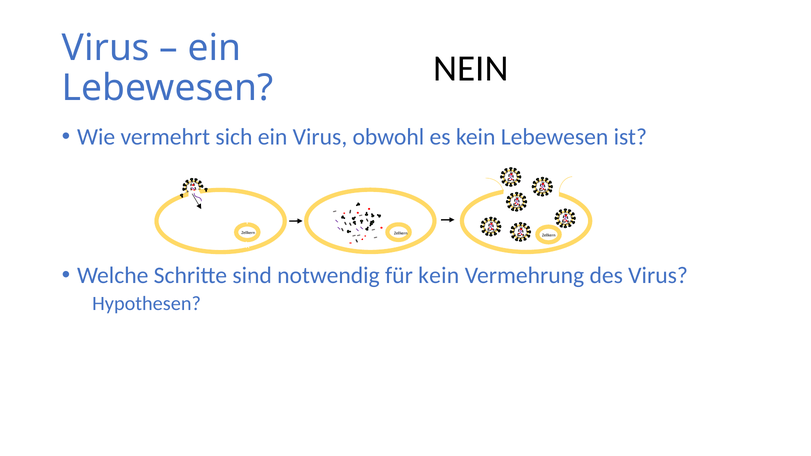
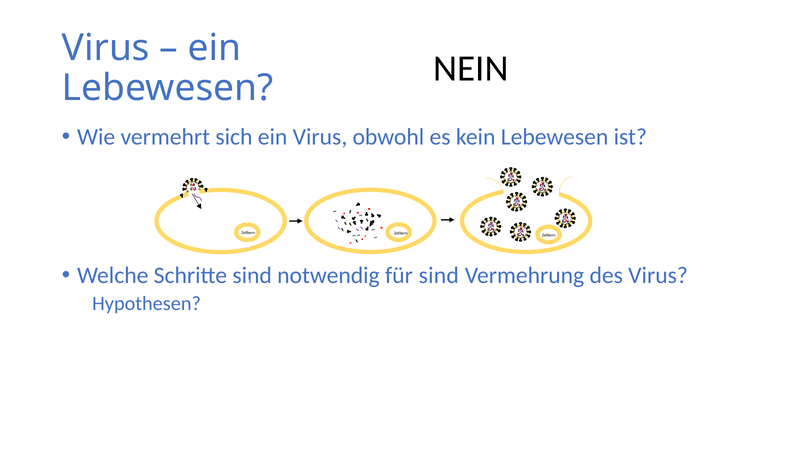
für kein: kein -> sind
